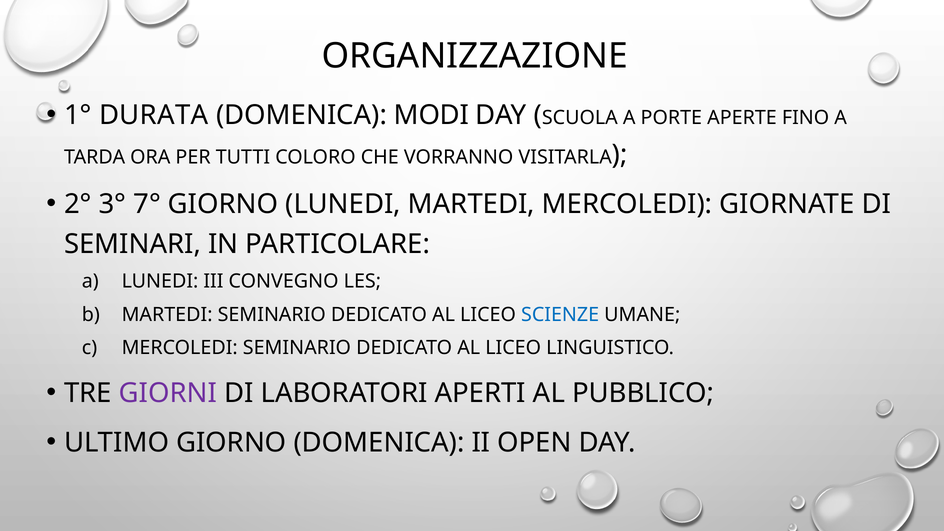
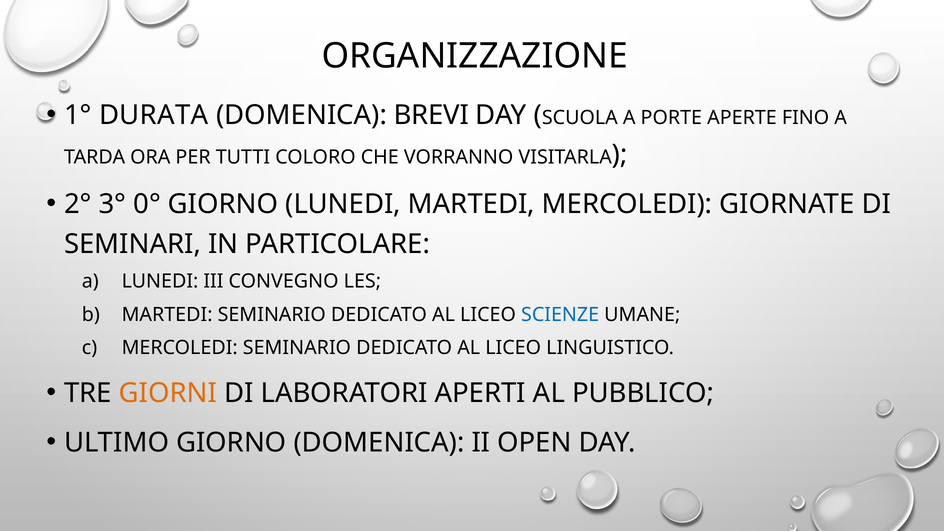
MODI: MODI -> BREVI
7°: 7° -> 0°
GIORNI colour: purple -> orange
